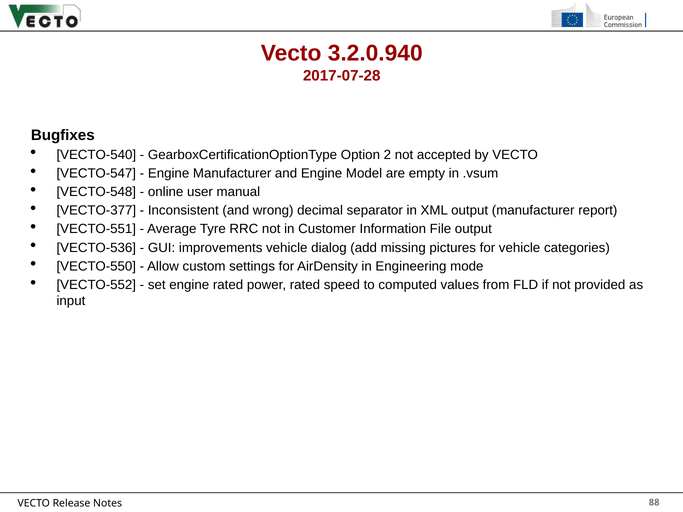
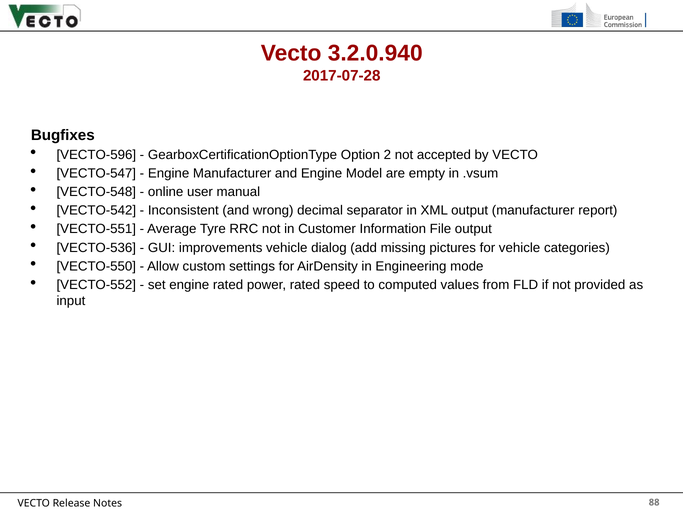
VECTO-540: VECTO-540 -> VECTO-596
VECTO-377: VECTO-377 -> VECTO-542
